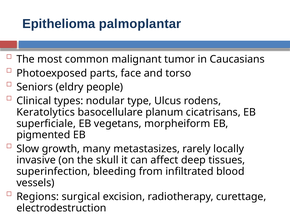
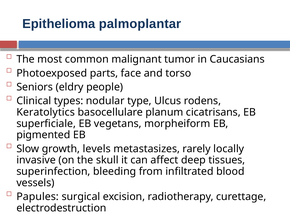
many: many -> levels
Regions: Regions -> Papules
